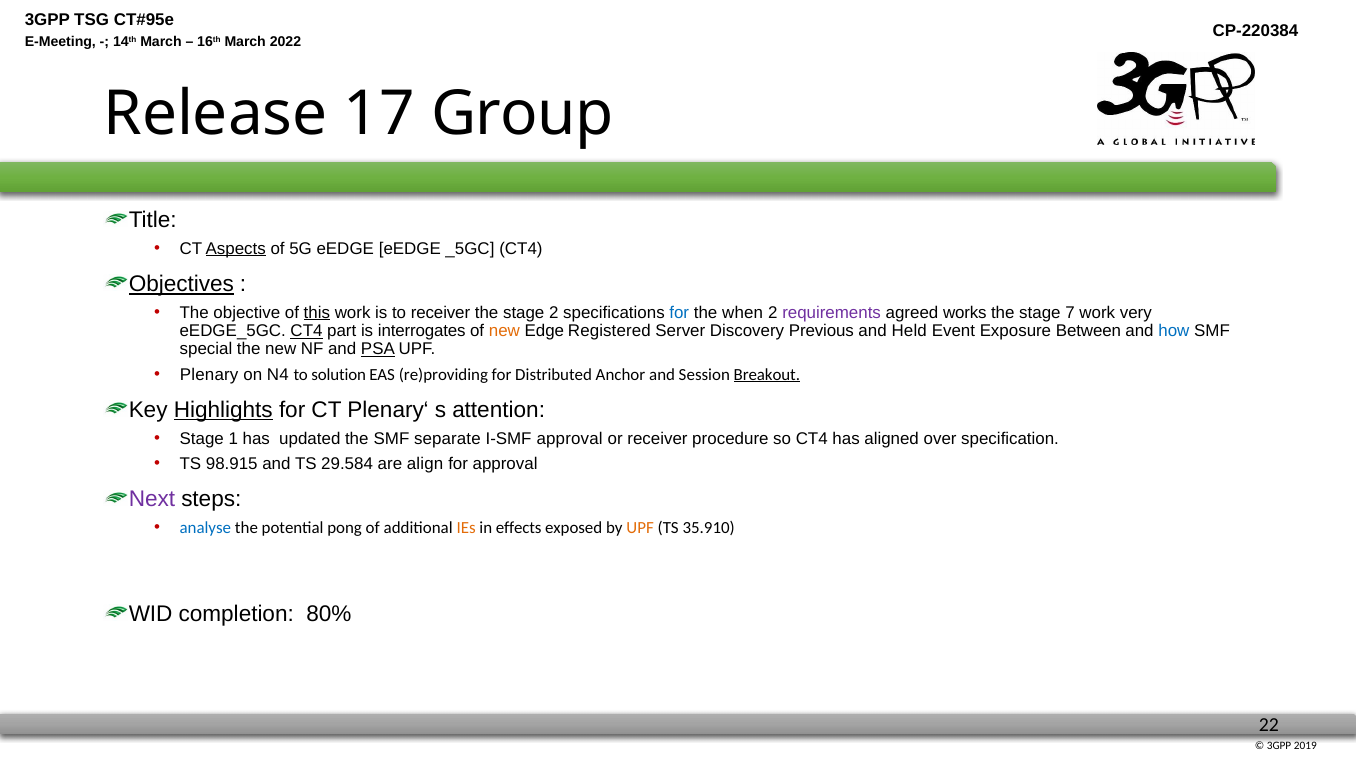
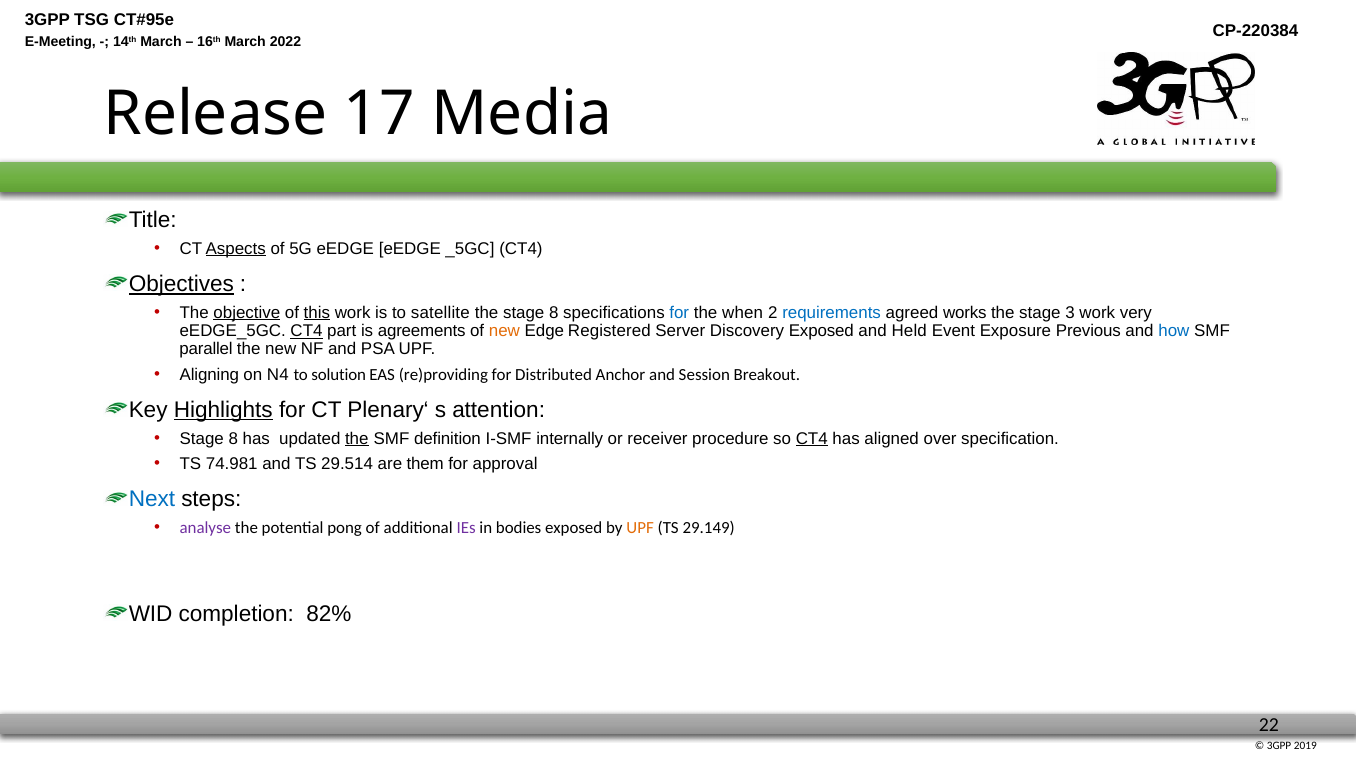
Group: Group -> Media
objective underline: none -> present
to receiver: receiver -> satellite
the stage 2: 2 -> 8
requirements colour: purple -> blue
7: 7 -> 3
interrogates: interrogates -> agreements
Discovery Previous: Previous -> Exposed
Between: Between -> Previous
special: special -> parallel
PSA underline: present -> none
Plenary: Plenary -> Aligning
Breakout underline: present -> none
1 at (233, 438): 1 -> 8
the at (357, 438) underline: none -> present
separate: separate -> definition
I-SMF approval: approval -> internally
CT4 at (812, 438) underline: none -> present
98.915: 98.915 -> 74.981
29.584: 29.584 -> 29.514
align: align -> them
Next colour: purple -> blue
analyse colour: blue -> purple
IEs colour: orange -> purple
effects: effects -> bodies
35.910: 35.910 -> 29.149
80%: 80% -> 82%
